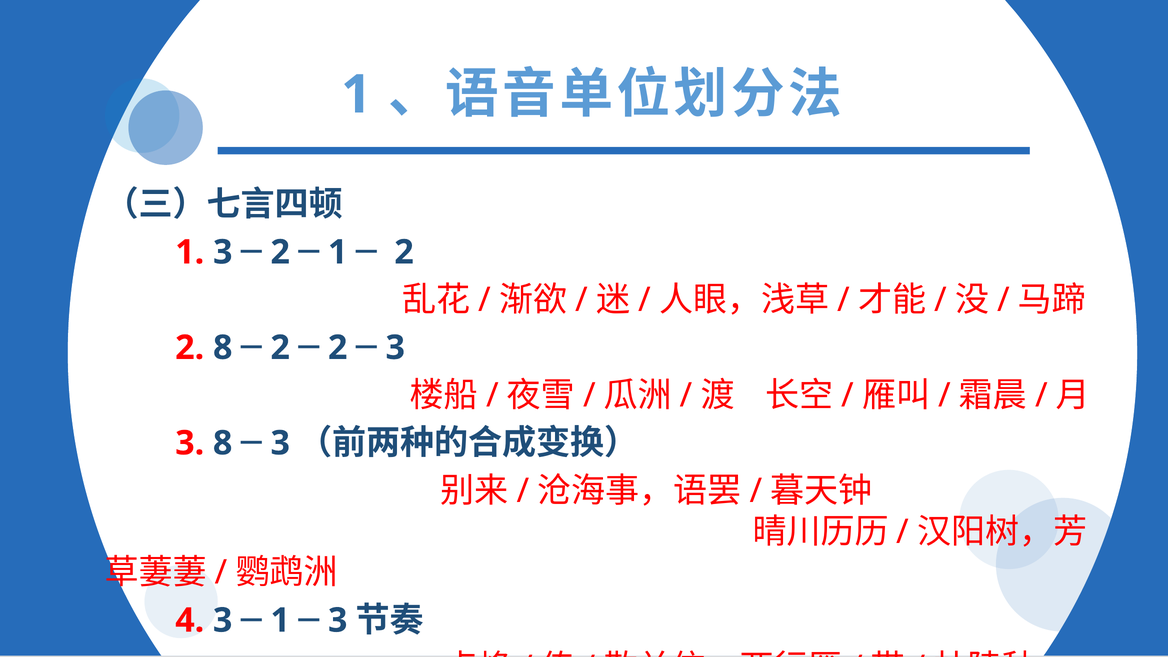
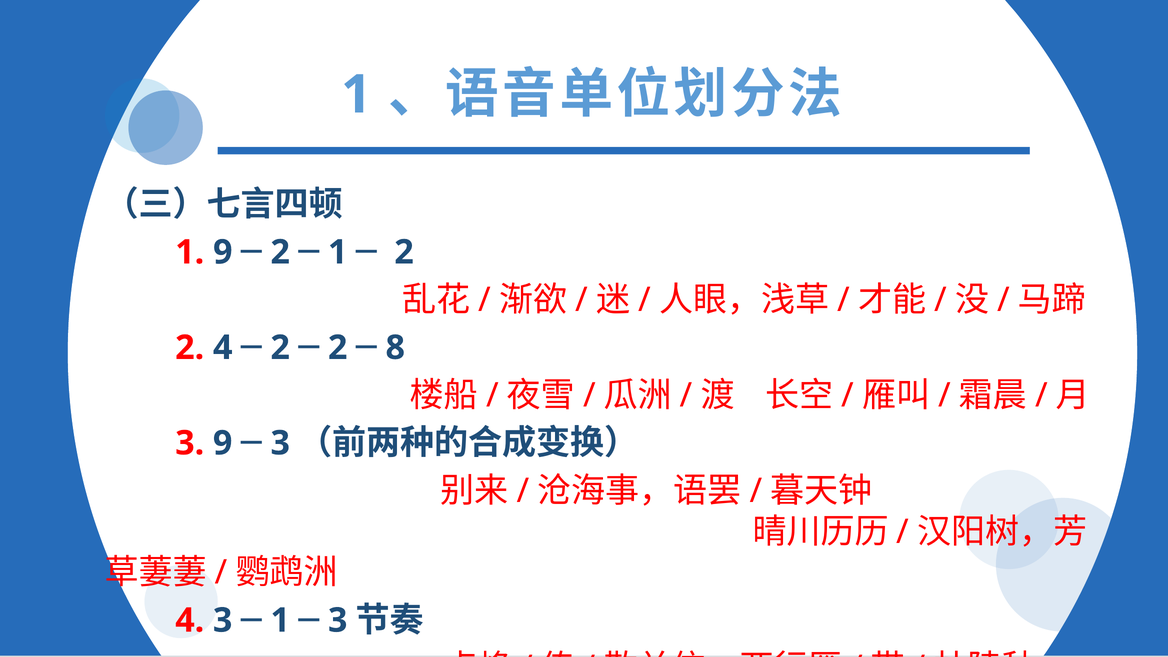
3 at (223, 252): 3 -> 9
2 8: 8 -> 4
2 3: 3 -> 8
3 8: 8 -> 9
